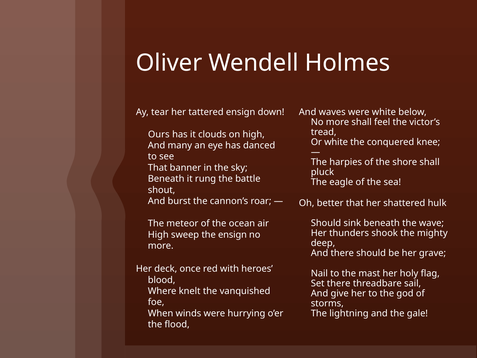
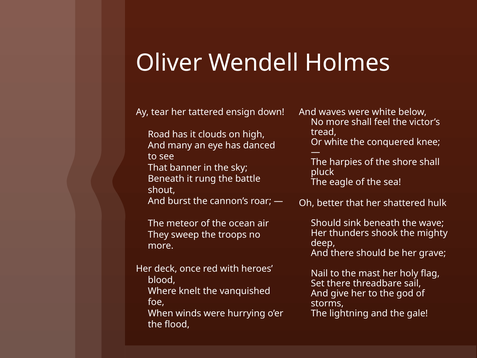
Ours: Ours -> Road
High at (158, 234): High -> They
the ensign: ensign -> troops
